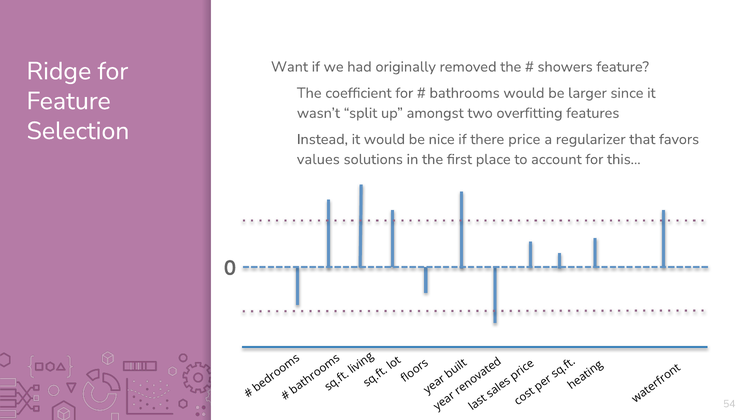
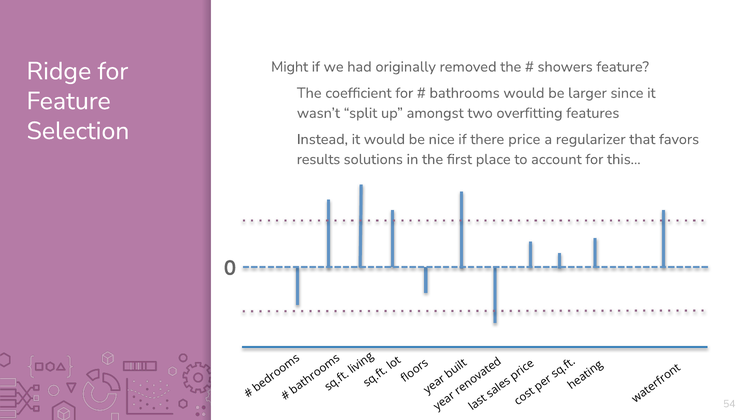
Want: Want -> Might
values: values -> results
